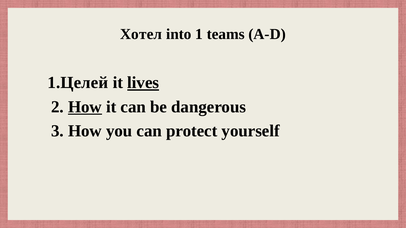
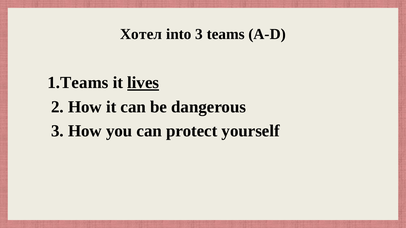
into 1: 1 -> 3
1.Целей: 1.Целей -> 1.Teams
How at (85, 107) underline: present -> none
